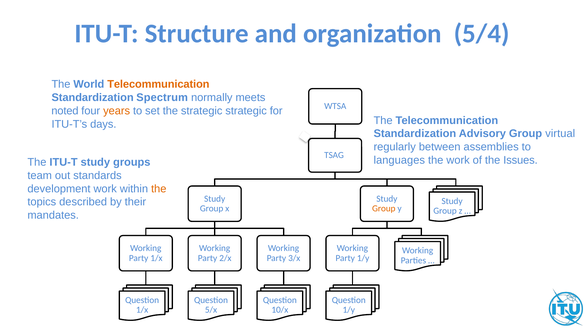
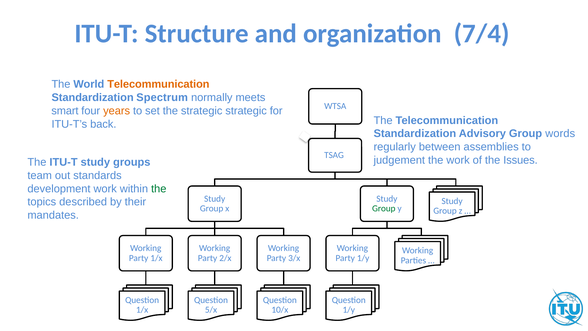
5/4: 5/4 -> 7/4
noted: noted -> smart
days: days -> back
virtual: virtual -> words
languages: languages -> judgement
the at (159, 189) colour: orange -> green
Group at (384, 208) colour: orange -> green
